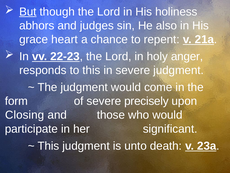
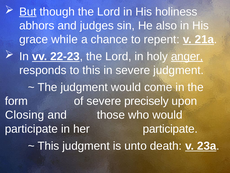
heart: heart -> while
anger underline: none -> present
her significant: significant -> participate
